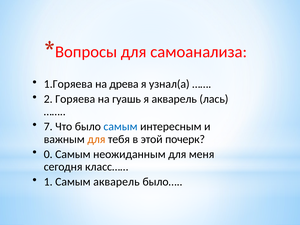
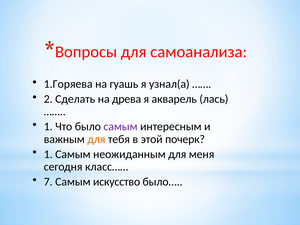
древа: древа -> гуашь
Горяева: Горяева -> Сделать
гуашь: гуашь -> древа
7 at (48, 127): 7 -> 1
самым at (121, 127) colour: blue -> purple
0 at (48, 154): 0 -> 1
1: 1 -> 7
Самым акварель: акварель -> искусство
